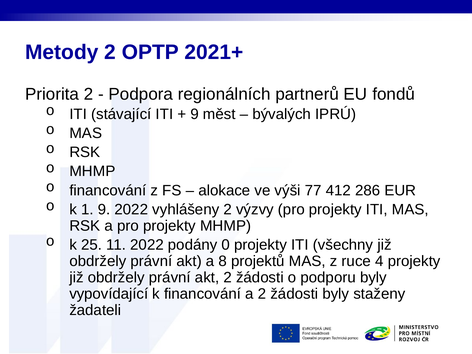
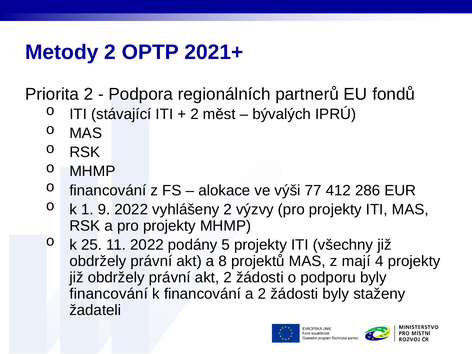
9 at (195, 114): 9 -> 2
0: 0 -> 5
ruce: ruce -> mají
vypovídající at (109, 294): vypovídající -> financování
